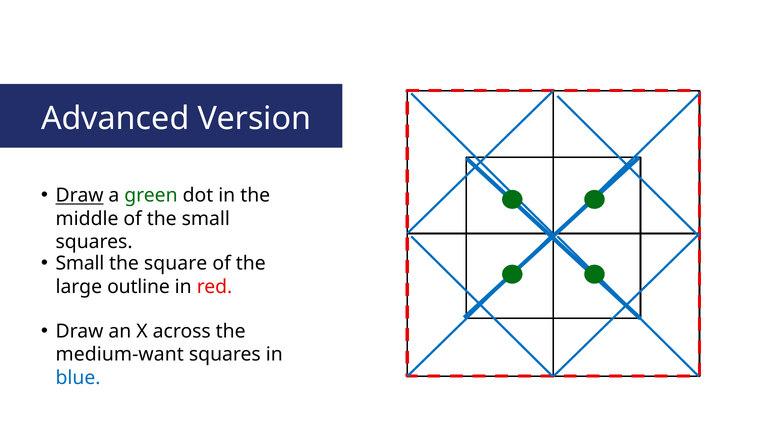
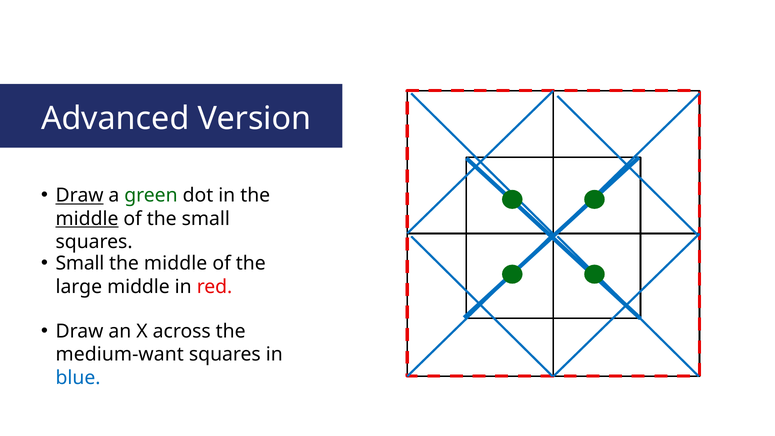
middle at (87, 219) underline: none -> present
square at (176, 264): square -> middle
large outline: outline -> middle
